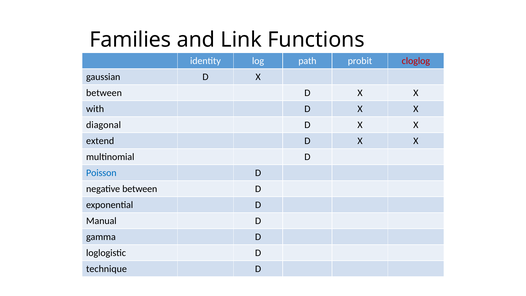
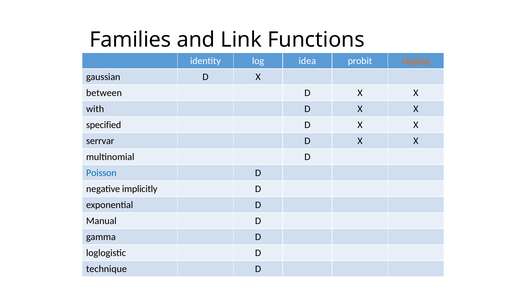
path: path -> idea
cloglog colour: red -> orange
diagonal: diagonal -> specified
extend: extend -> serrvar
negative between: between -> implicitly
